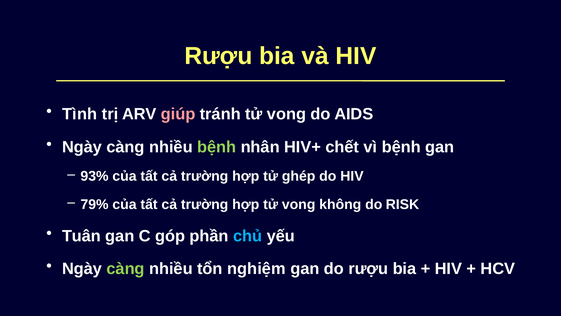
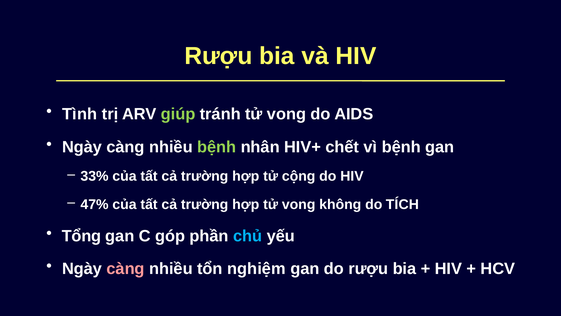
giúp colour: pink -> light green
93%: 93% -> 33%
ghép: ghép -> cộng
79%: 79% -> 47%
RISK: RISK -> TÍCH
Tuân: Tuân -> Tổng
càng at (126, 268) colour: light green -> pink
